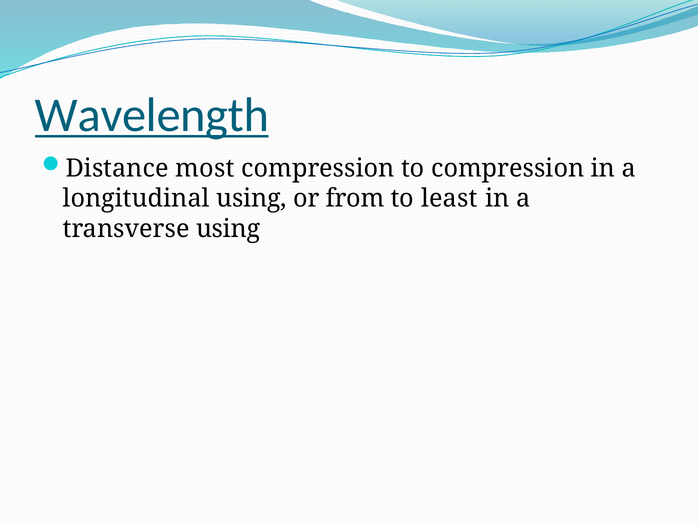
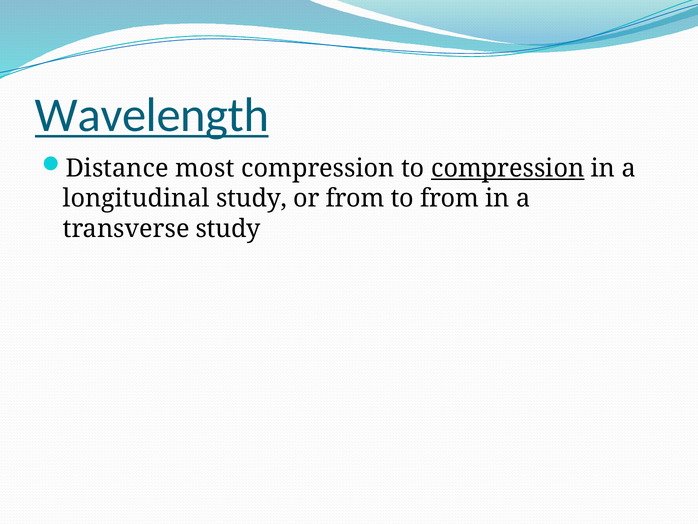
compression at (508, 168) underline: none -> present
longitudinal using: using -> study
to least: least -> from
transverse using: using -> study
